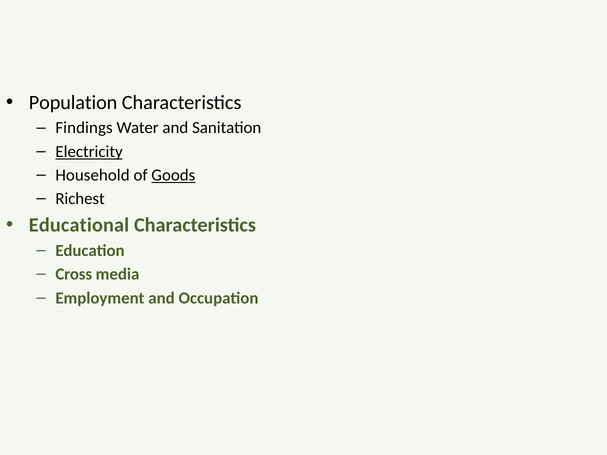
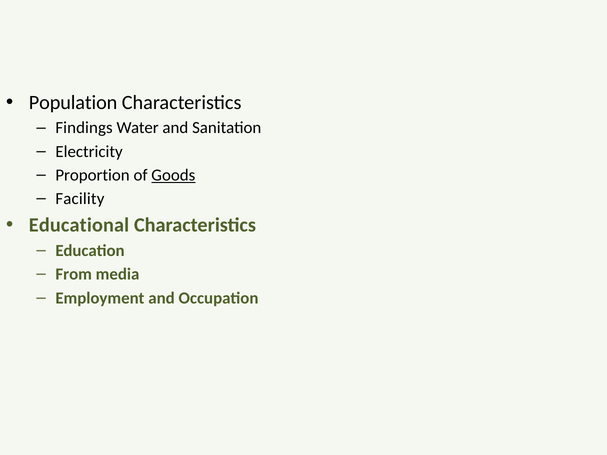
Electricity underline: present -> none
Household: Household -> Proportion
Richest: Richest -> Facility
Cross: Cross -> From
